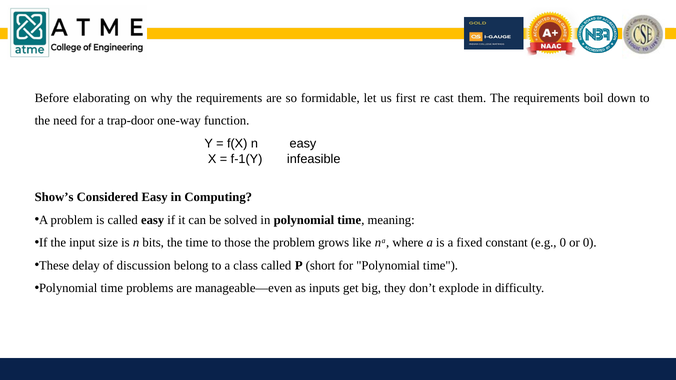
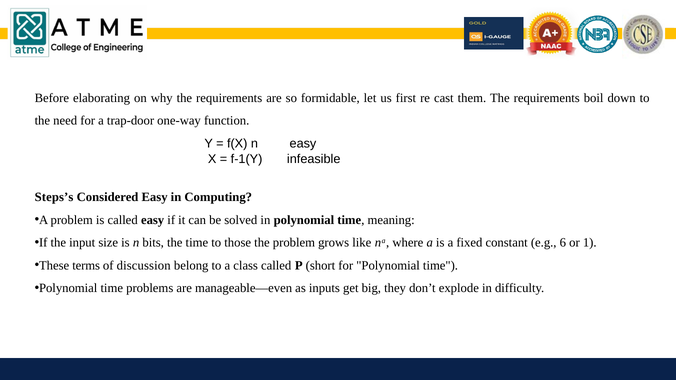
Show’s: Show’s -> Steps’s
e.g 0: 0 -> 6
or 0: 0 -> 1
delay: delay -> terms
